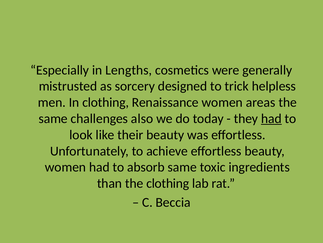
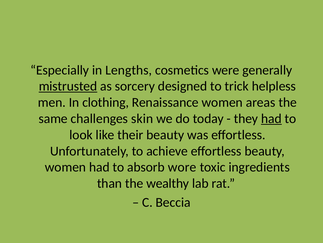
mistrusted underline: none -> present
also: also -> skin
absorb same: same -> wore
the clothing: clothing -> wealthy
